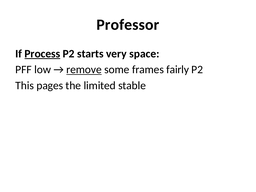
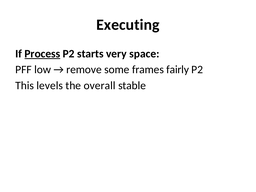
Professor: Professor -> Executing
remove underline: present -> none
pages: pages -> levels
limited: limited -> overall
